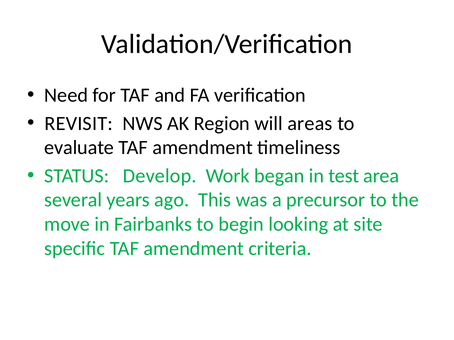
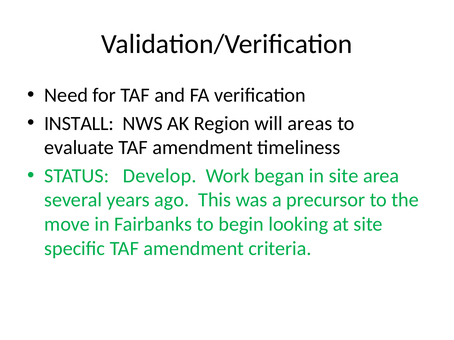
REVISIT: REVISIT -> INSTALL
in test: test -> site
